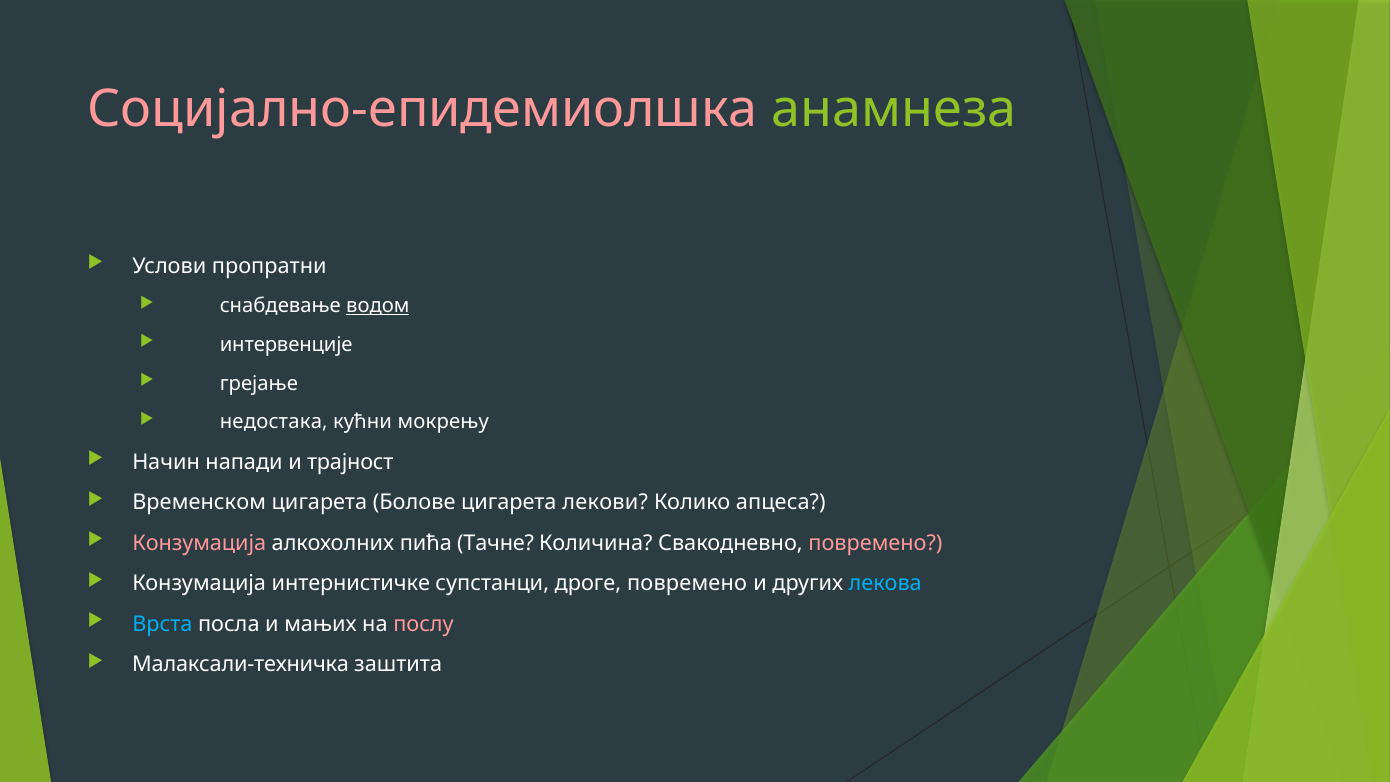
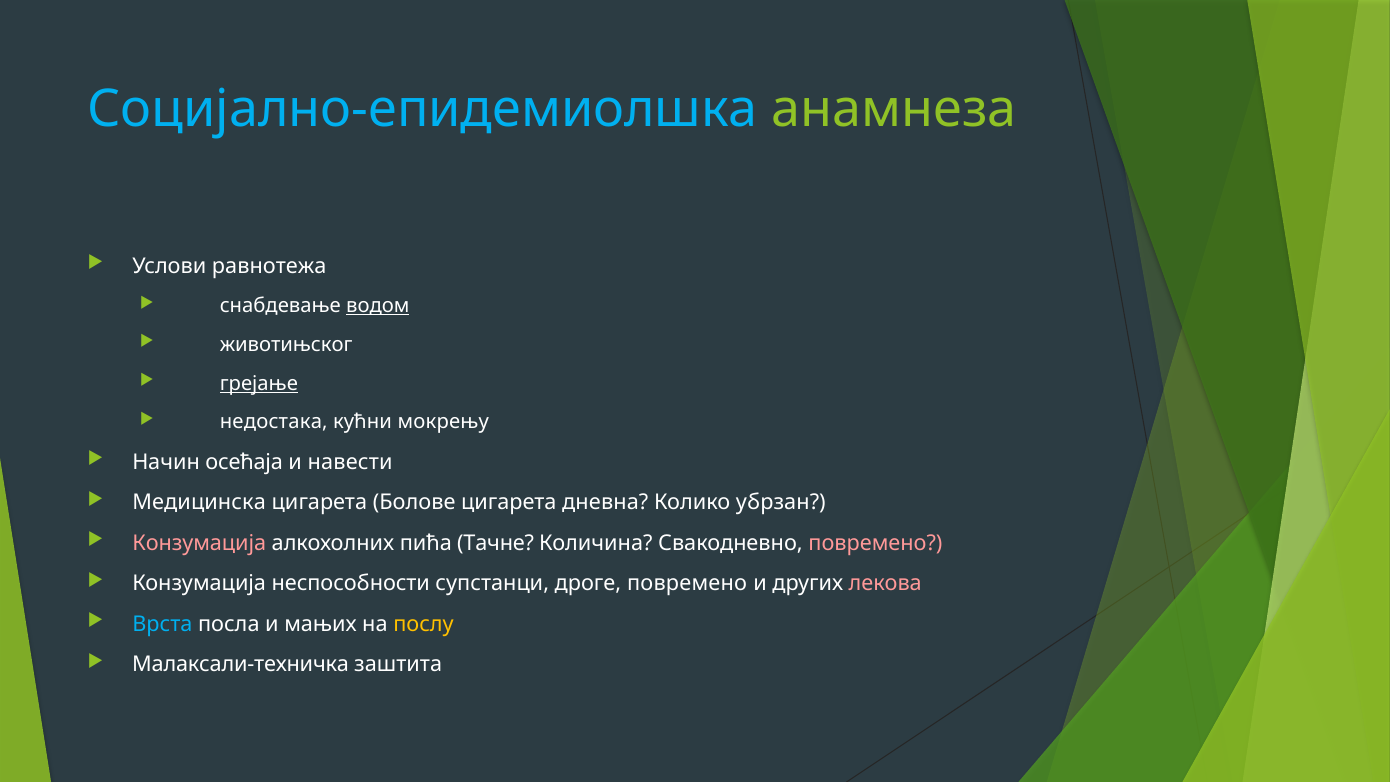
Социјално-епидемиолшка colour: pink -> light blue
пропратни: пропратни -> равнотежа
интервенције: интервенције -> животињског
грејање underline: none -> present
напади: напади -> осећаја
трајност: трајност -> навести
Временском: Временском -> Медицинска
лекови: лекови -> дневна
апцеса: апцеса -> убрзан
интернистичке: интернистичке -> неспособности
лекова colour: light blue -> pink
послу colour: pink -> yellow
